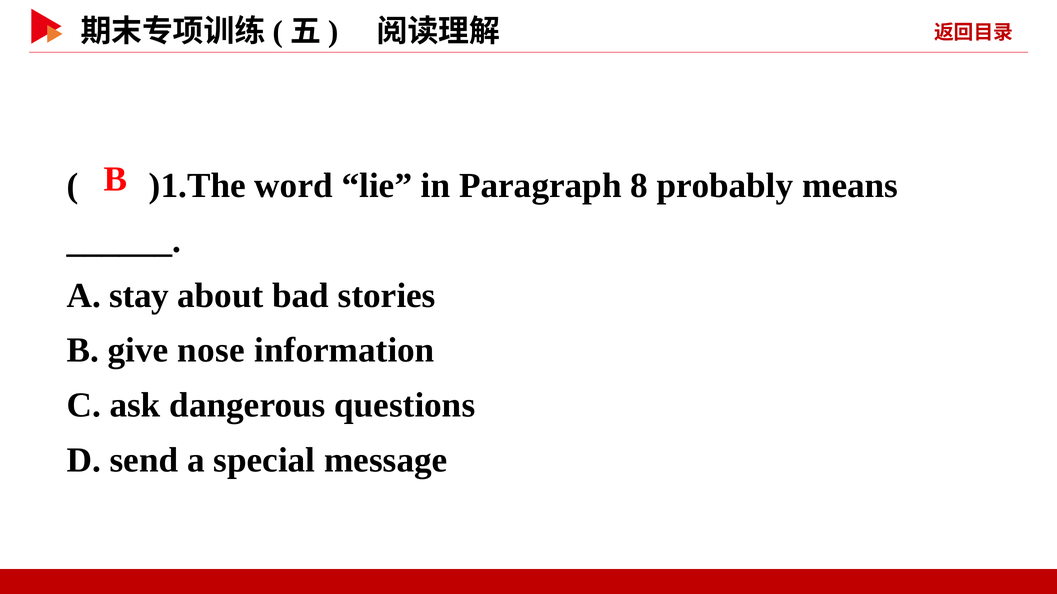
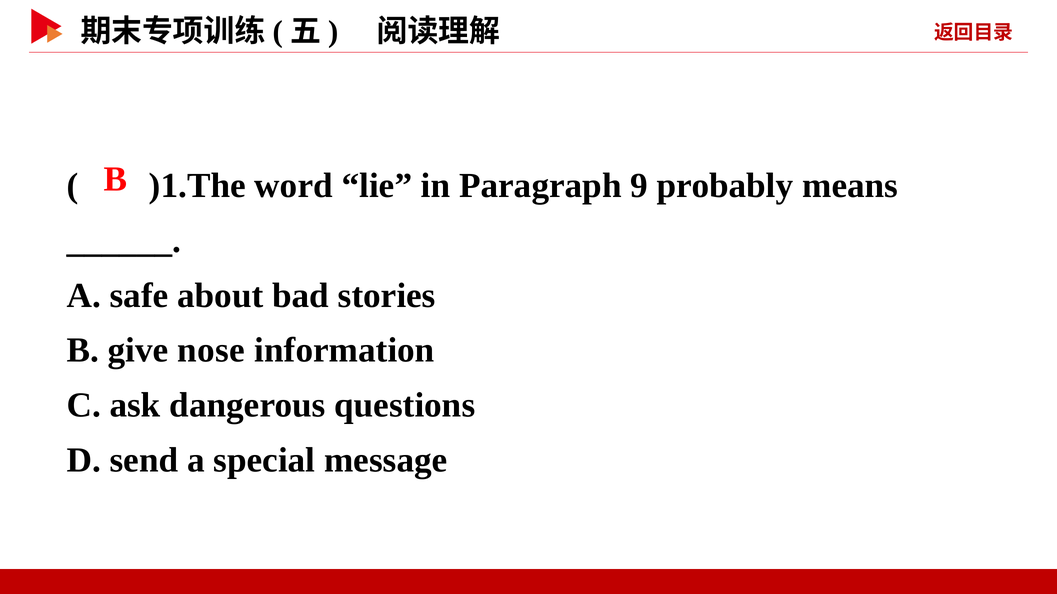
8: 8 -> 9
stay: stay -> safe
